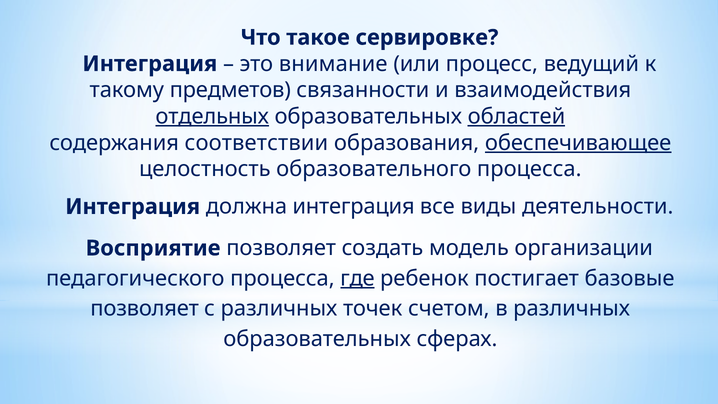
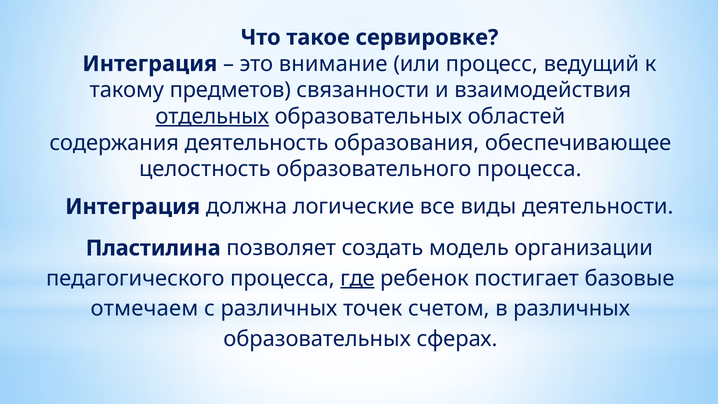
областей underline: present -> none
соответствии: соответствии -> деятельность
обеспечивающее underline: present -> none
должна интеграция: интеграция -> логические
Восприятие: Восприятие -> Пластилина
позволяет at (145, 309): позволяет -> отмечаем
